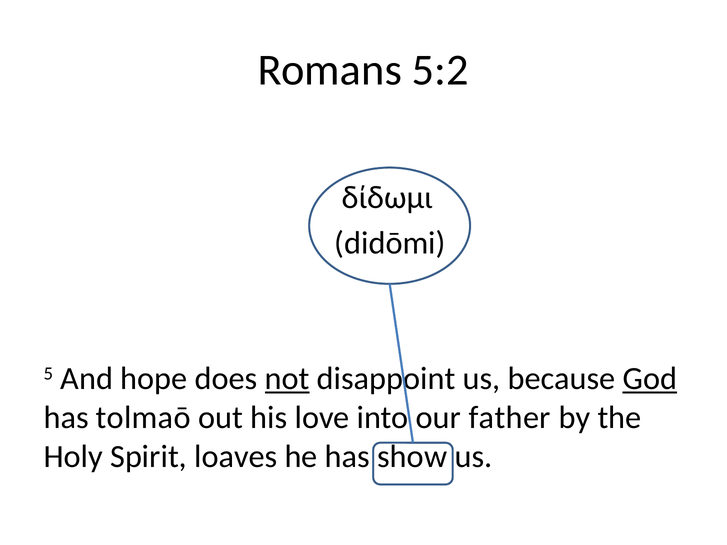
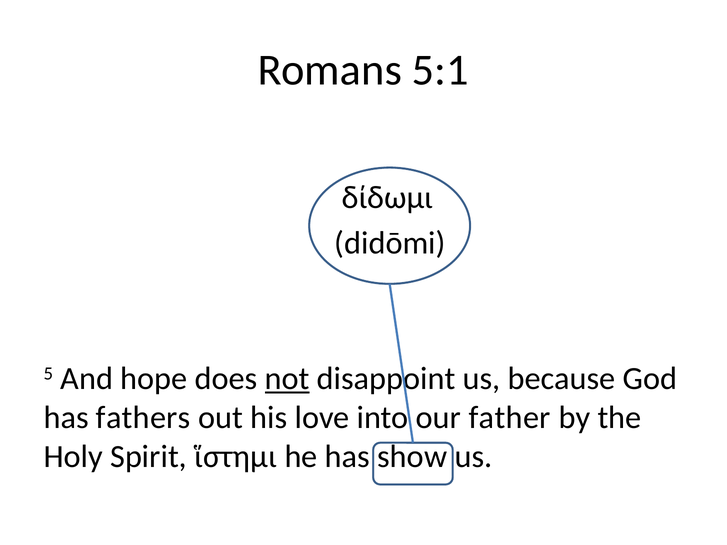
5:2: 5:2 -> 5:1
God underline: present -> none
tolmaō: tolmaō -> fathers
loaves: loaves -> ἵστημι
